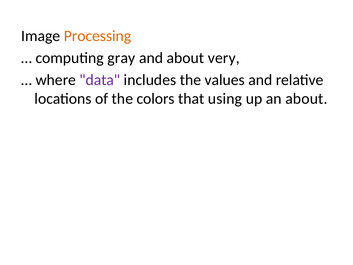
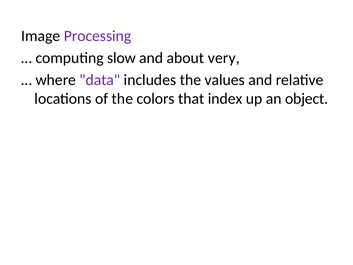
Processing colour: orange -> purple
gray: gray -> slow
using: using -> index
an about: about -> object
